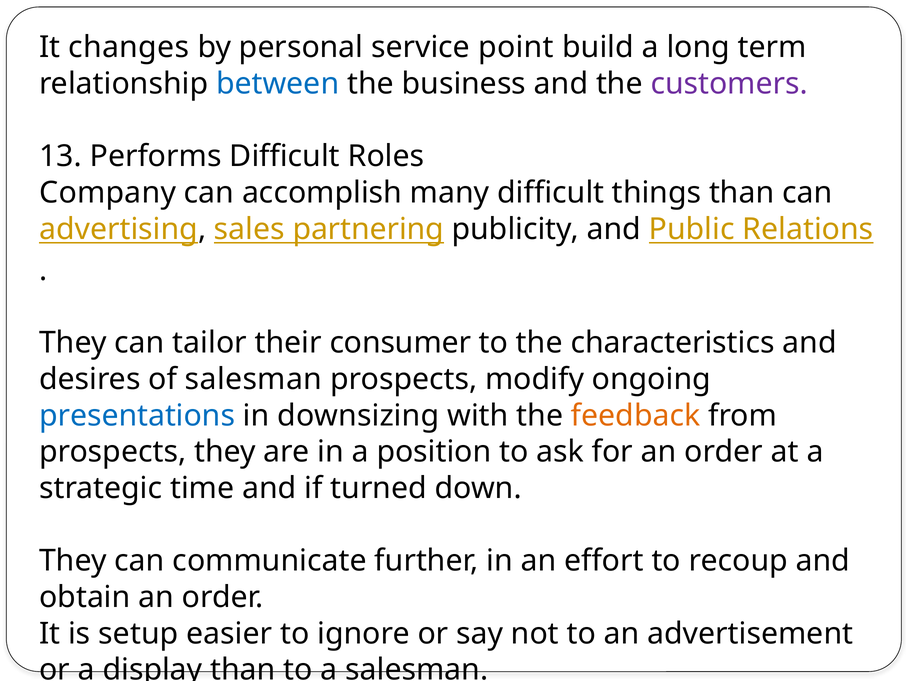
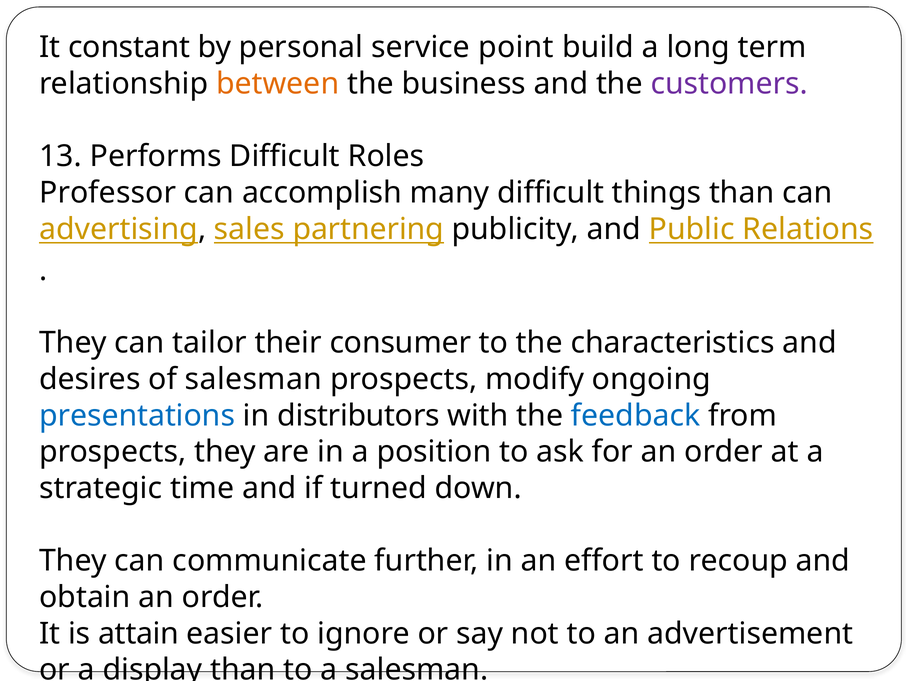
changes: changes -> constant
between colour: blue -> orange
Company: Company -> Professor
downsizing: downsizing -> distributors
feedback colour: orange -> blue
setup: setup -> attain
